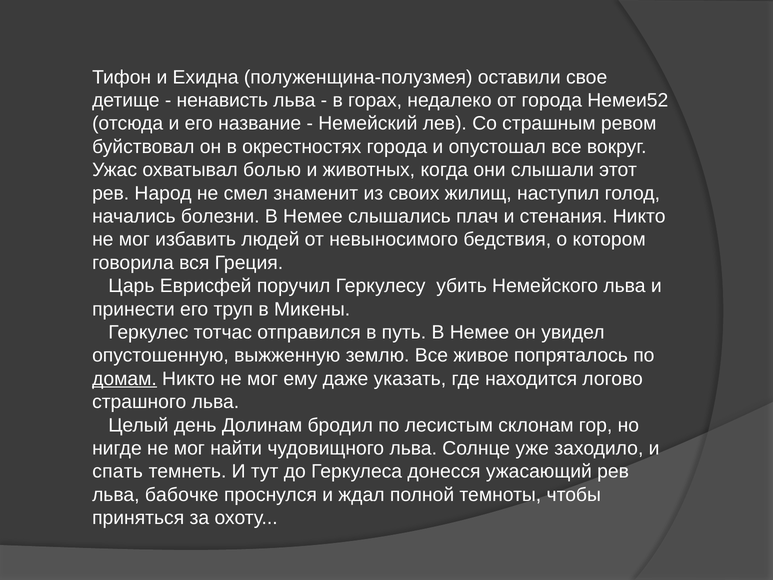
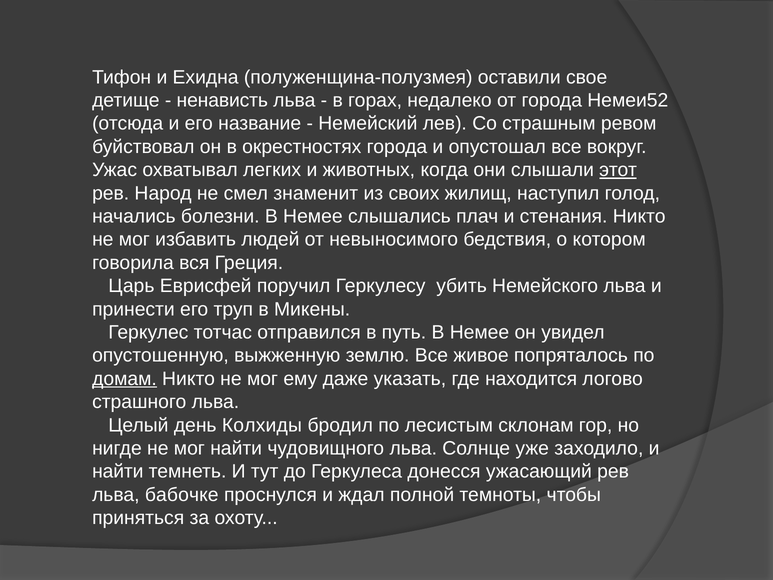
болью: болью -> легких
этот underline: none -> present
Долинам: Долинам -> Колхиды
спать at (118, 471): спать -> найти
